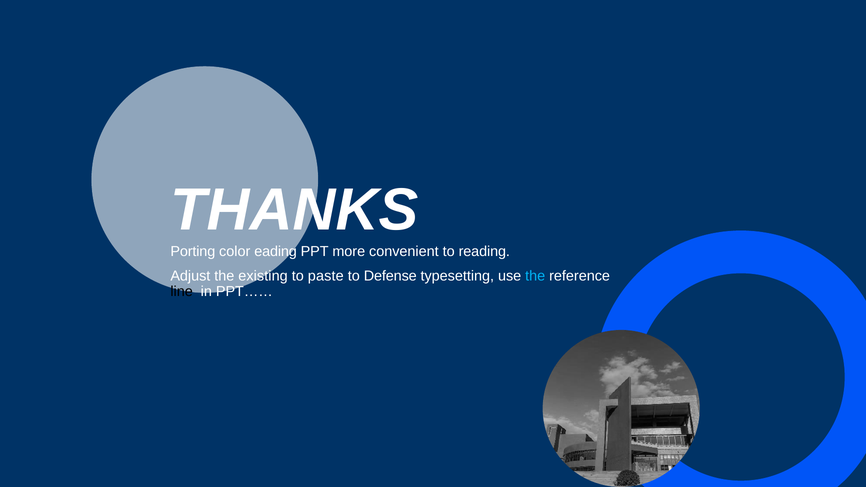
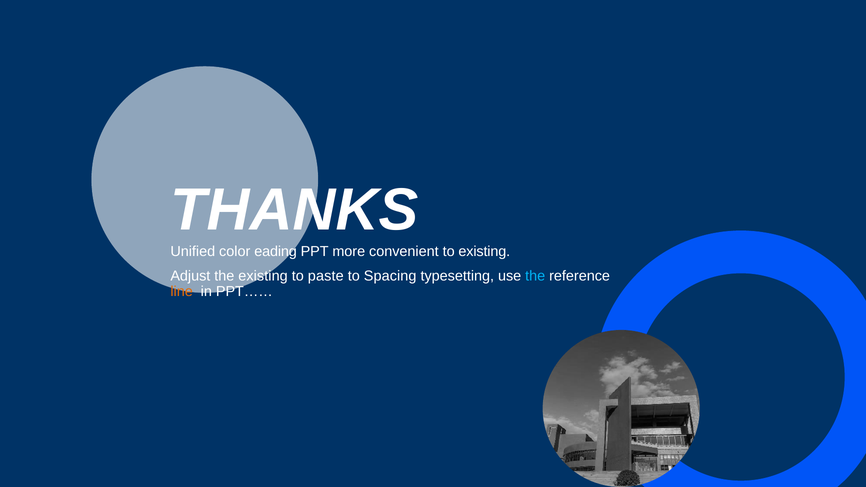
Porting: Porting -> Unified
to reading: reading -> existing
Defense: Defense -> Spacing
line colour: black -> orange
